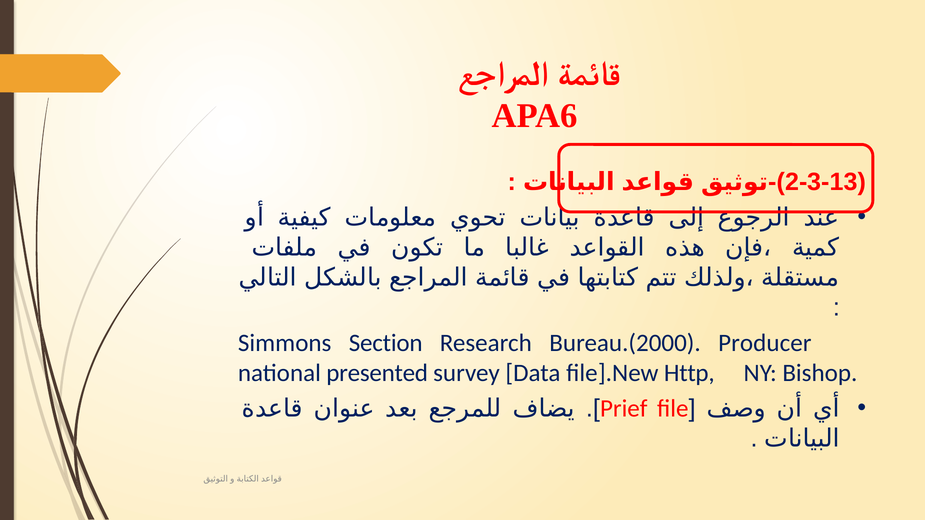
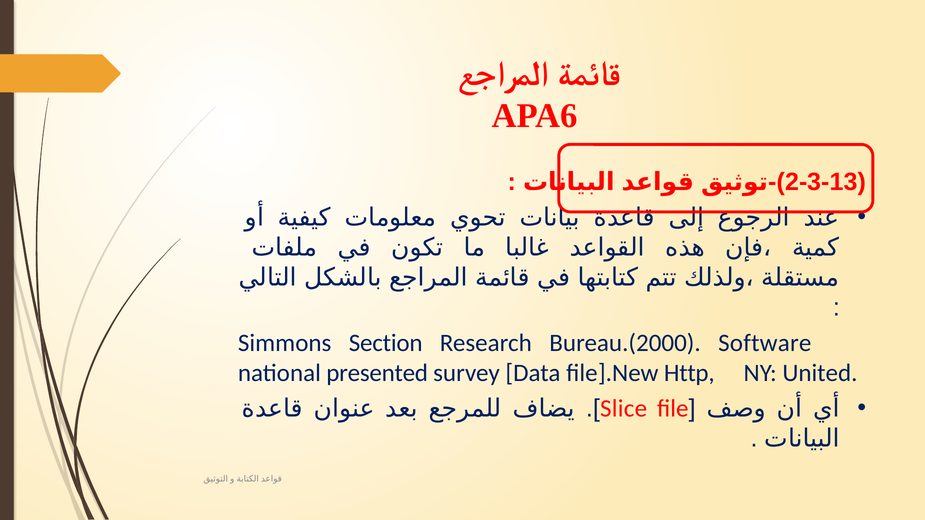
Producer: Producer -> Software
Bishop: Bishop -> United
Prief: Prief -> Slice
